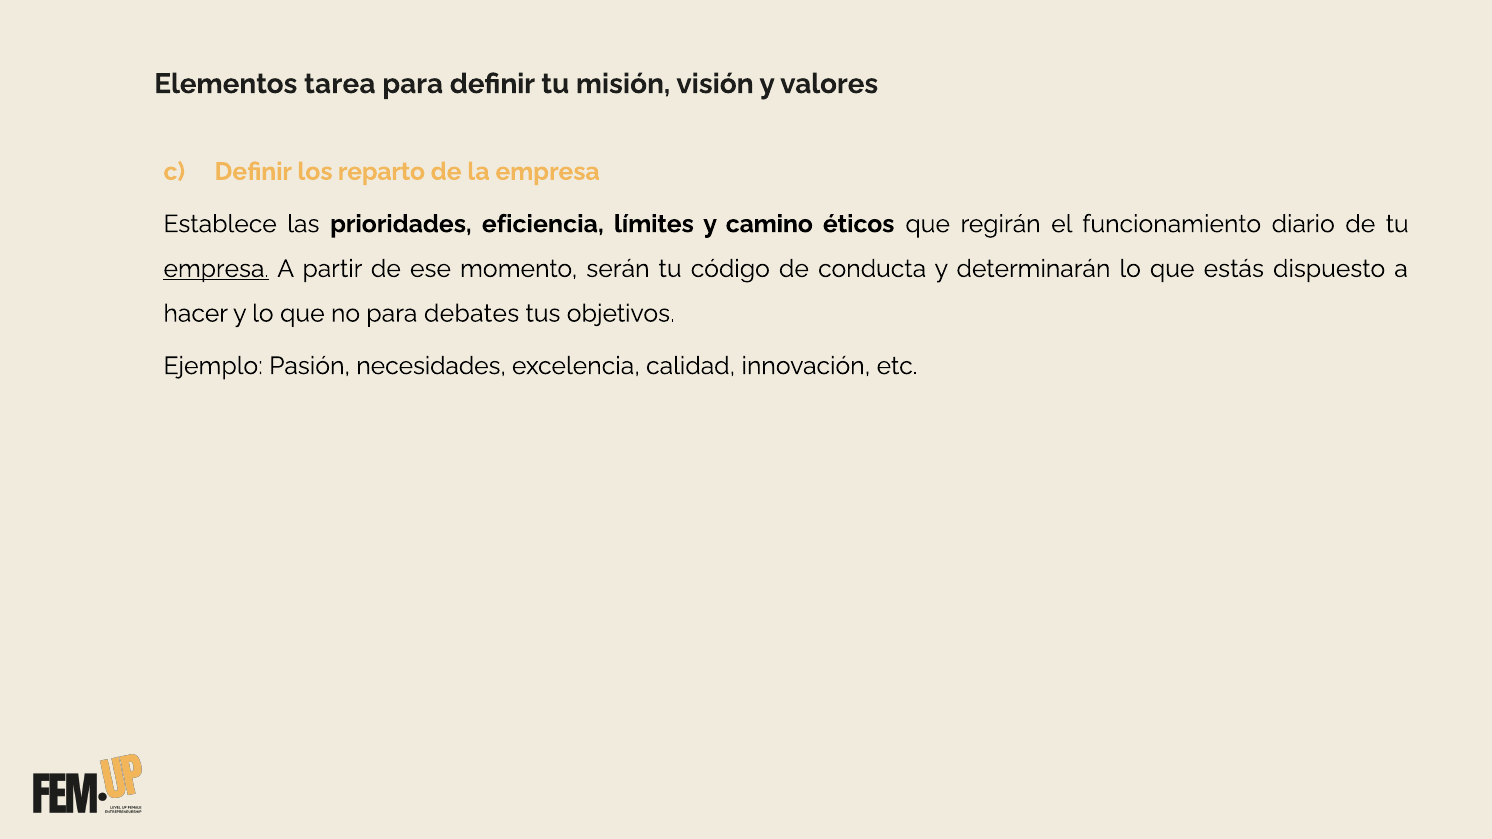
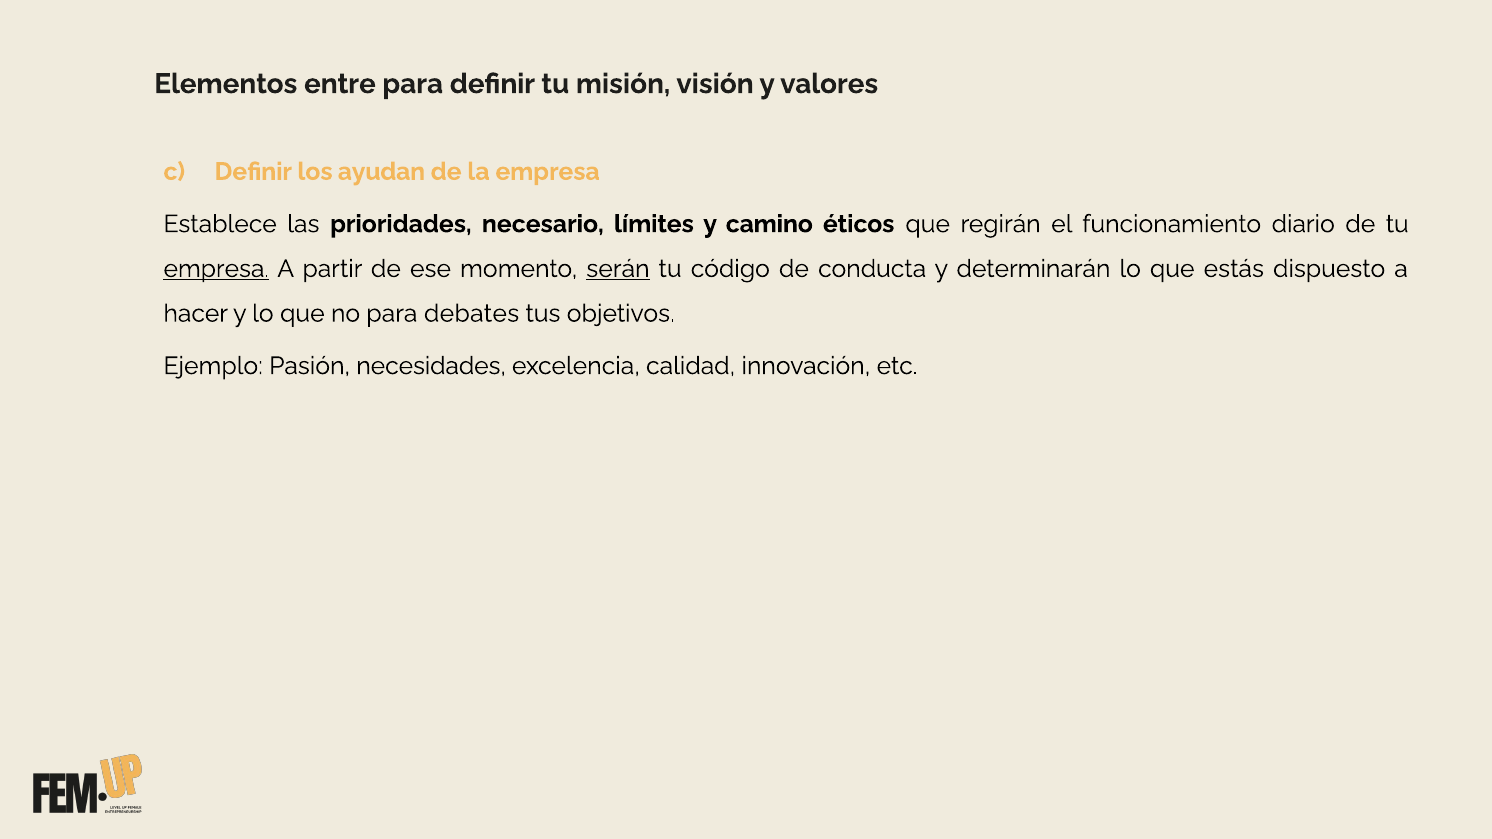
tarea: tarea -> entre
reparto: reparto -> ayudan
eficiencia: eficiencia -> necesario
serán underline: none -> present
